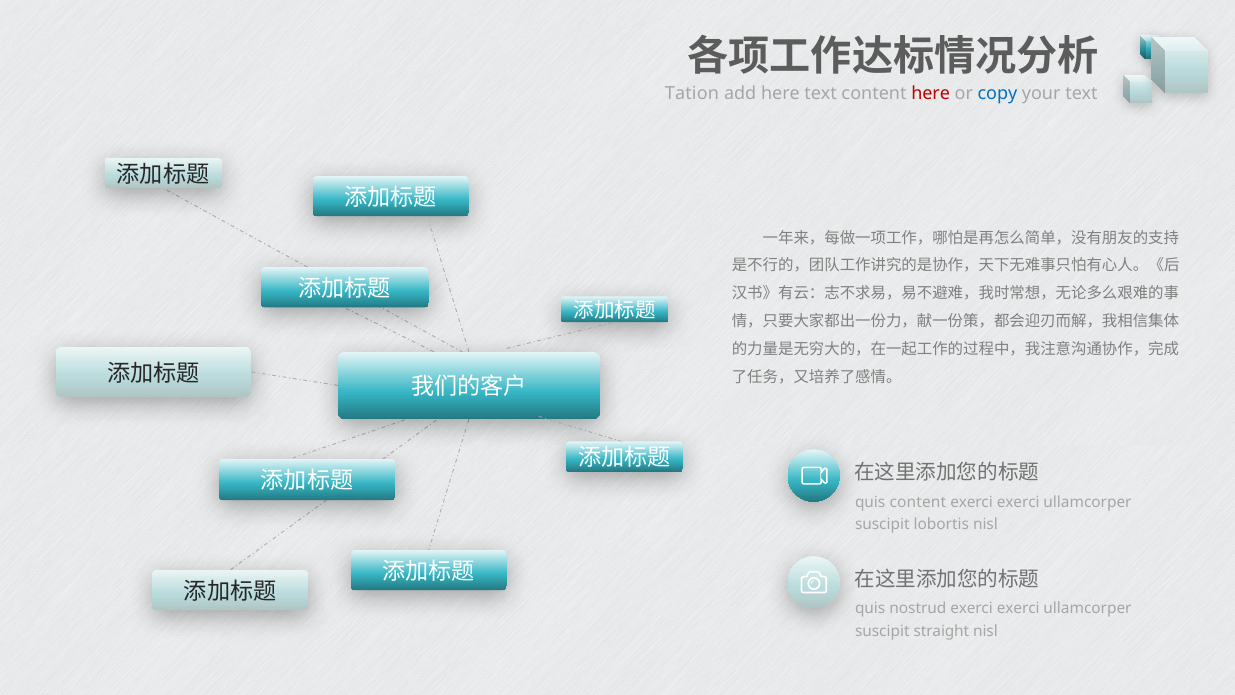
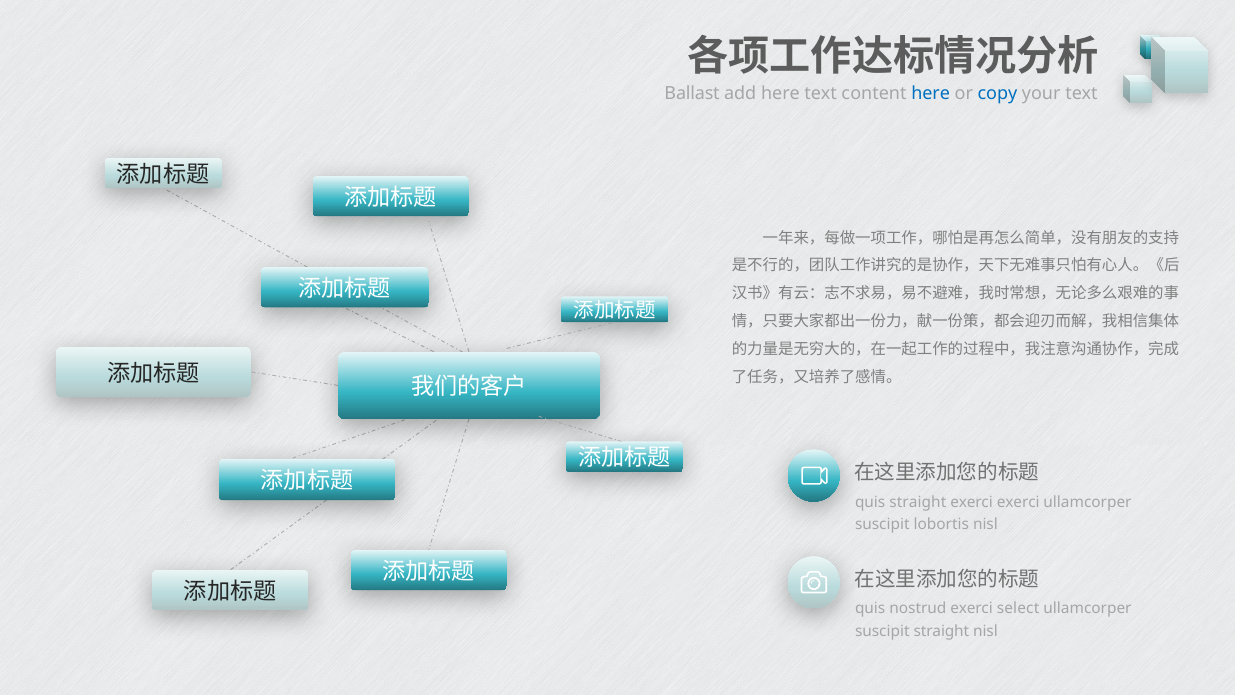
Tation: Tation -> Ballast
here at (931, 93) colour: red -> blue
content at (918, 502): content -> straight
nostrud exerci exerci: exerci -> select
